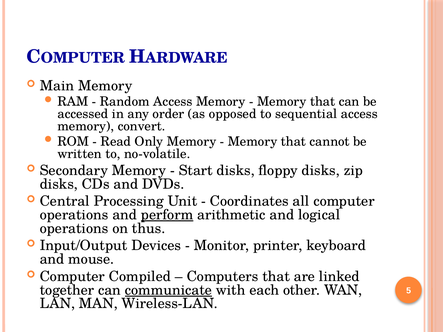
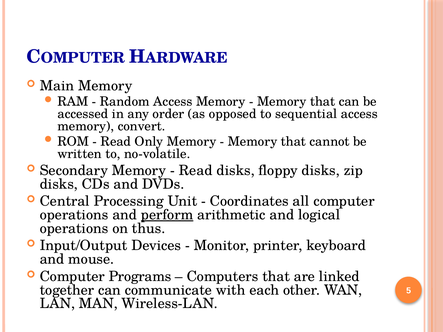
Start at (196, 171): Start -> Read
Compiled: Compiled -> Programs
communicate underline: present -> none
